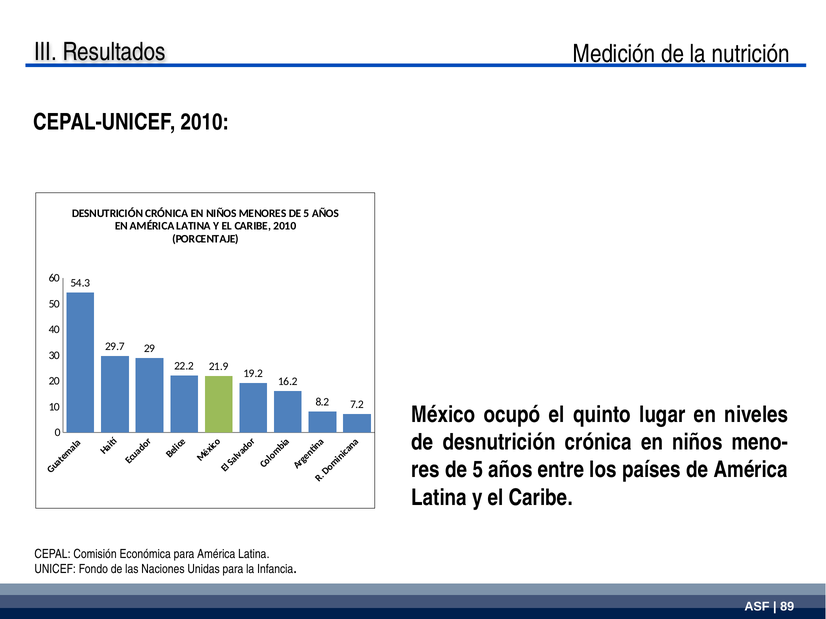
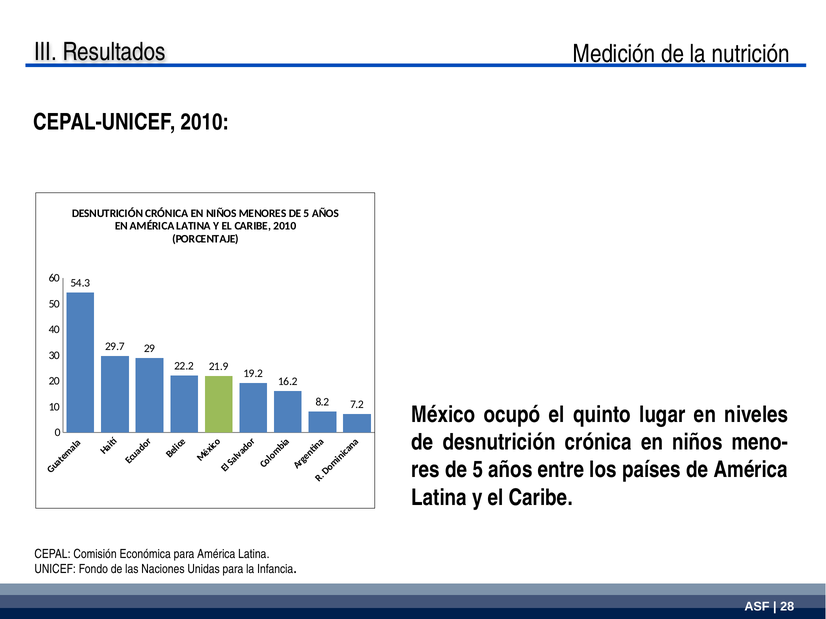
89: 89 -> 28
